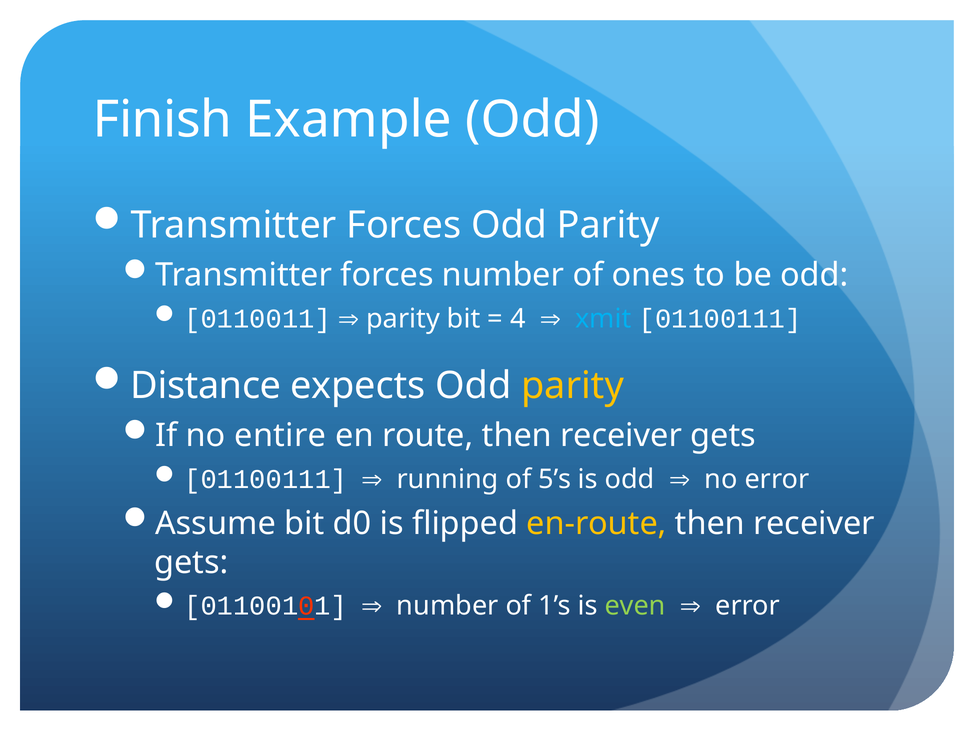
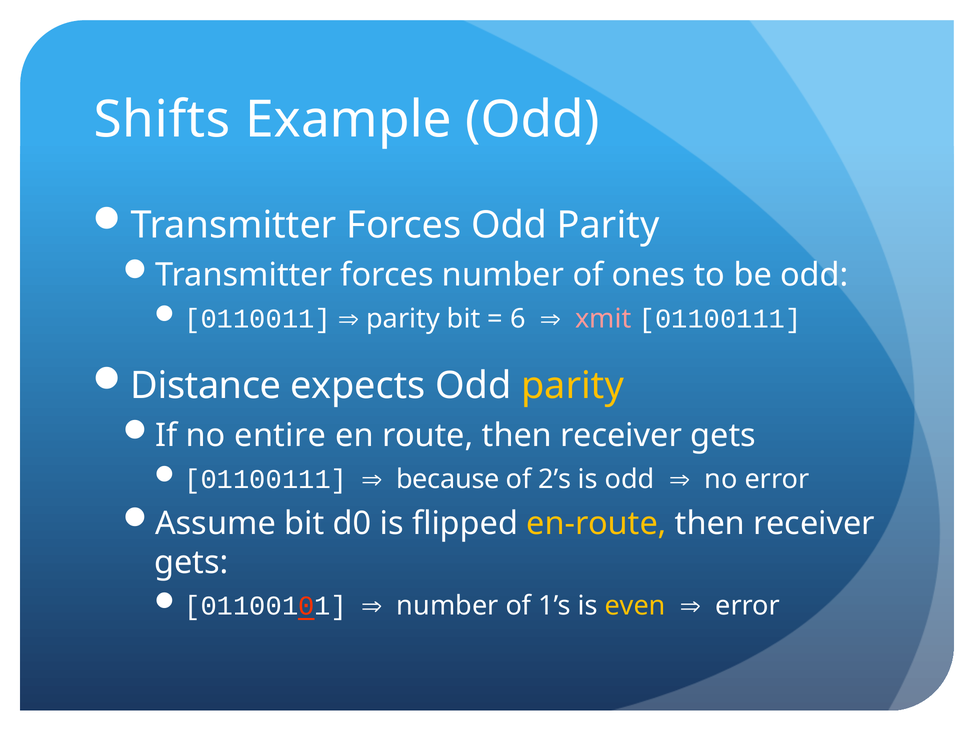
Finish: Finish -> Shifts
4: 4 -> 6
xmit colour: light blue -> pink
running: running -> because
5’s: 5’s -> 2’s
even colour: light green -> yellow
